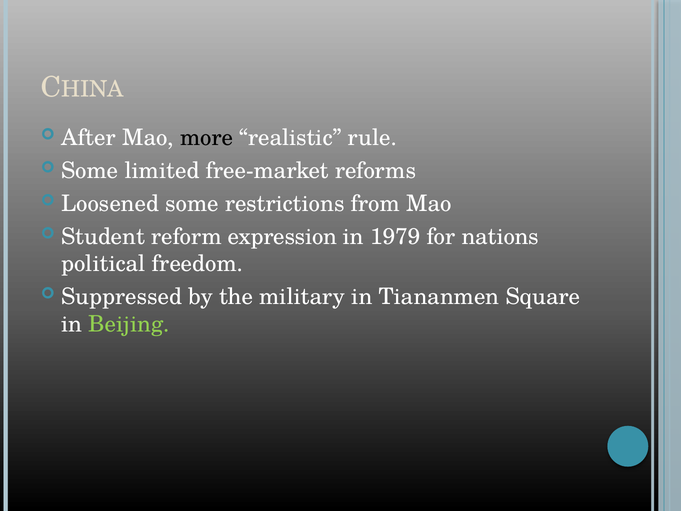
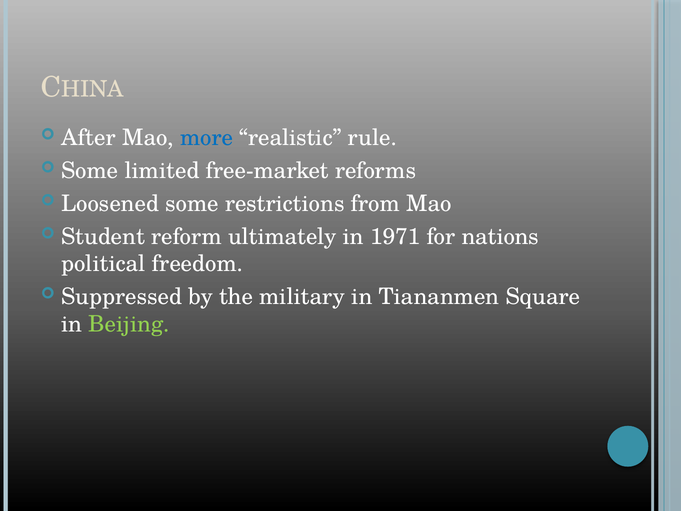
more colour: black -> blue
expression: expression -> ultimately
1979: 1979 -> 1971
